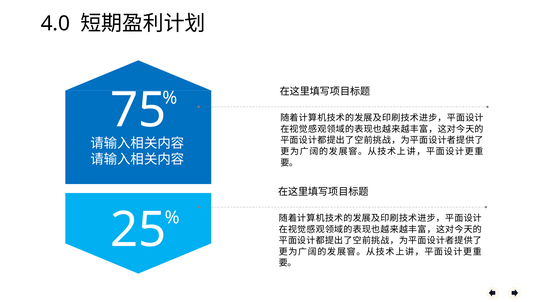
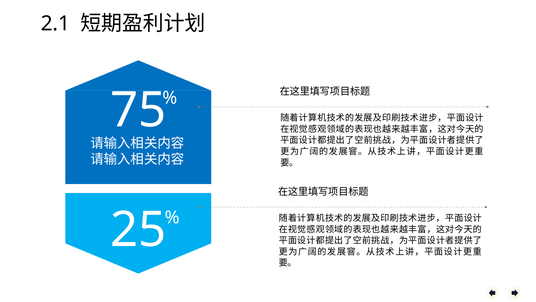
4.0: 4.0 -> 2.1
